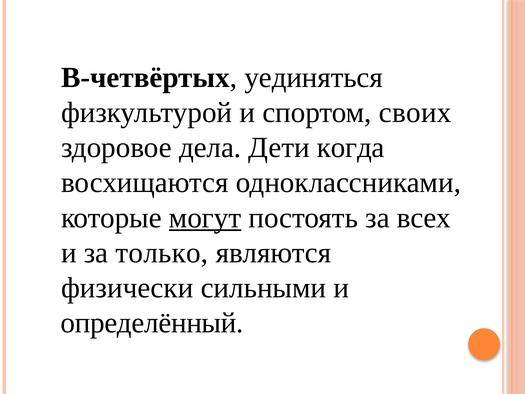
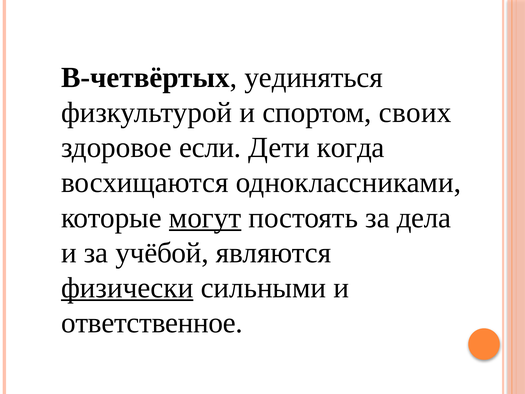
дела: дела -> если
всех: всех -> дела
только: только -> учёбой
физически underline: none -> present
определённый: определённый -> ответственное
